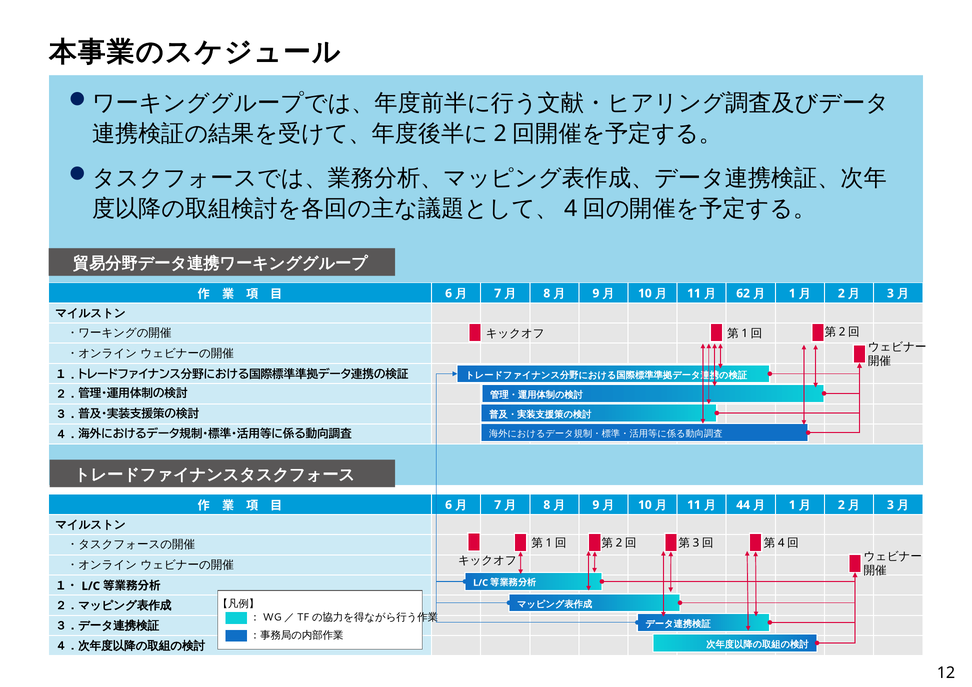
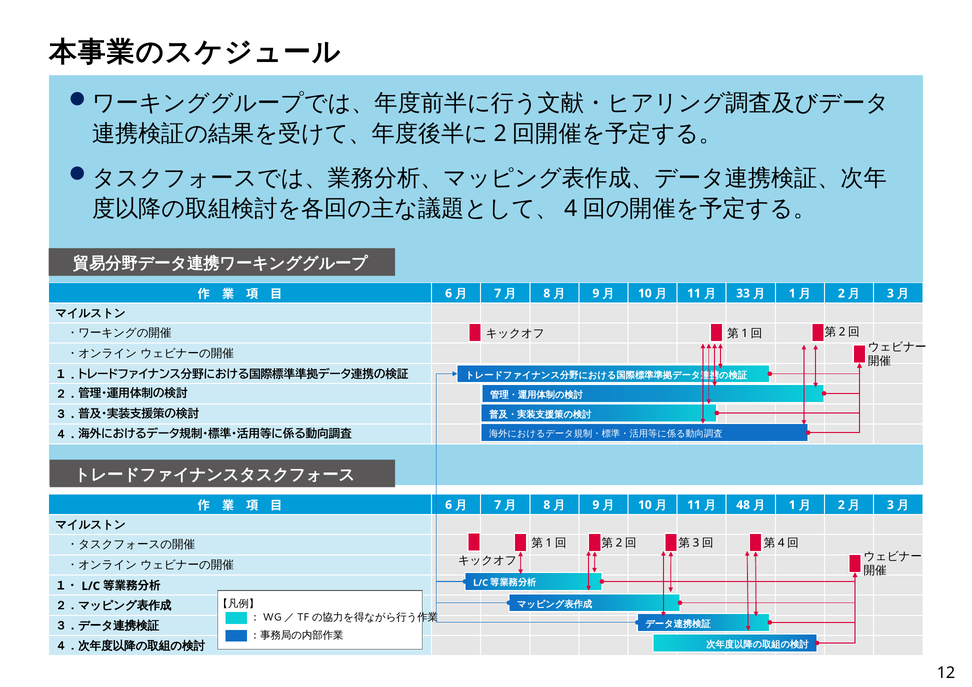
62: 62 -> 33
44: 44 -> 48
